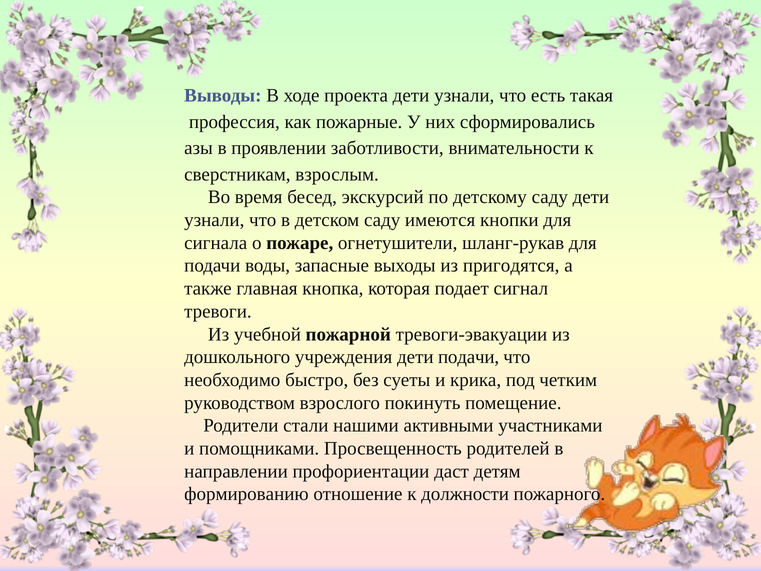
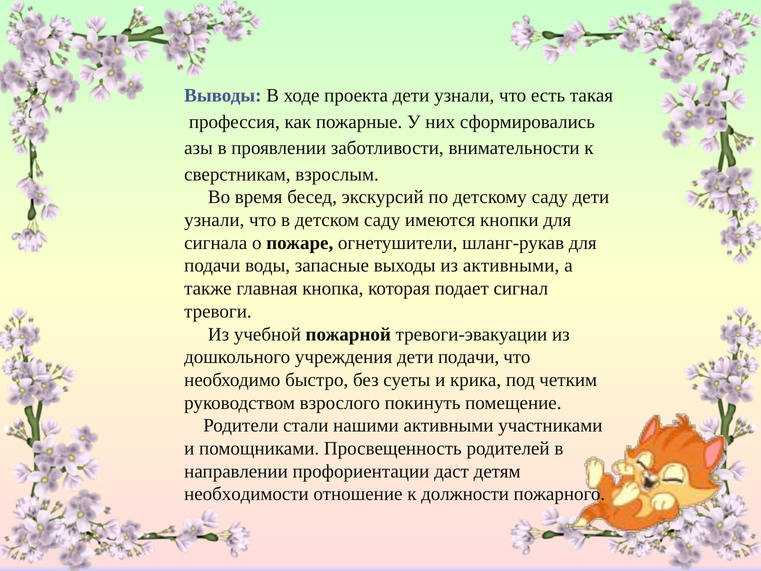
из пригодятся: пригодятся -> активными
формированию: формированию -> необходимости
